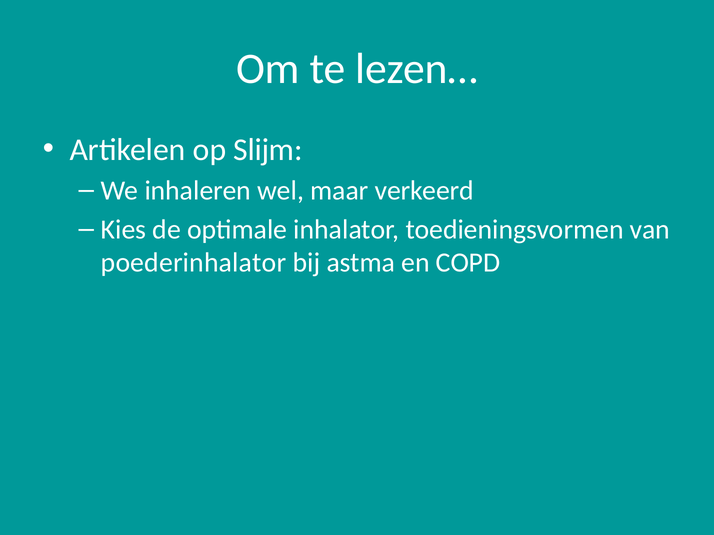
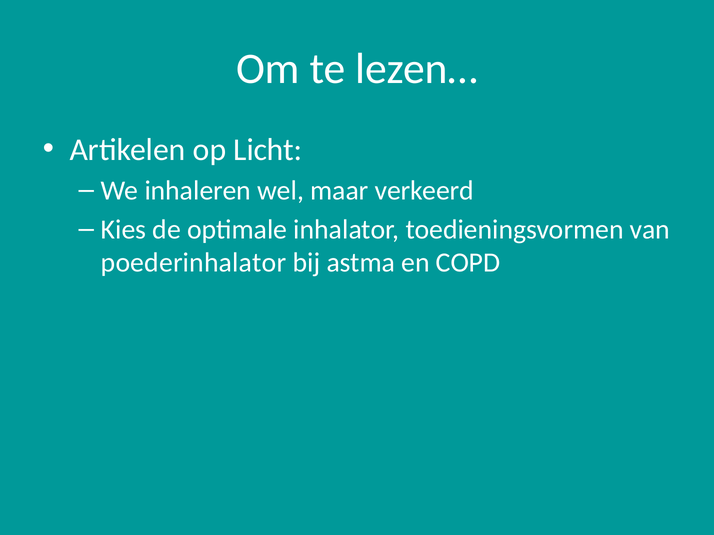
Slijm: Slijm -> Licht
